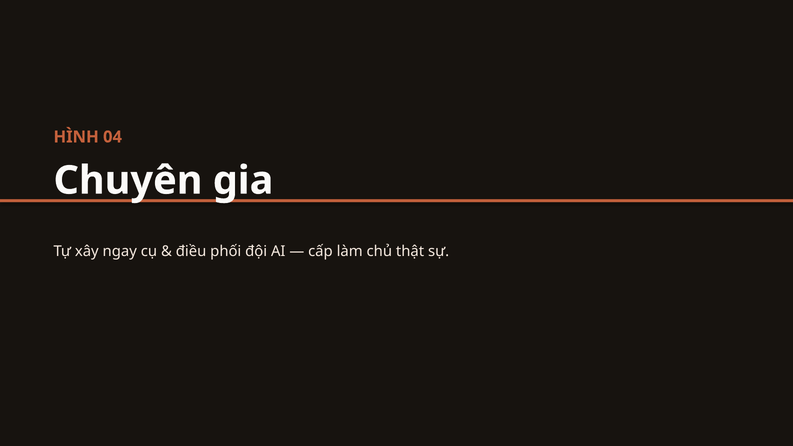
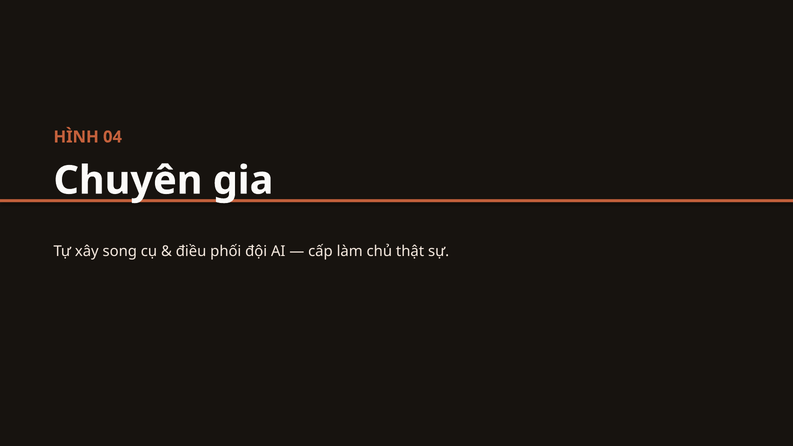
ngay: ngay -> song
